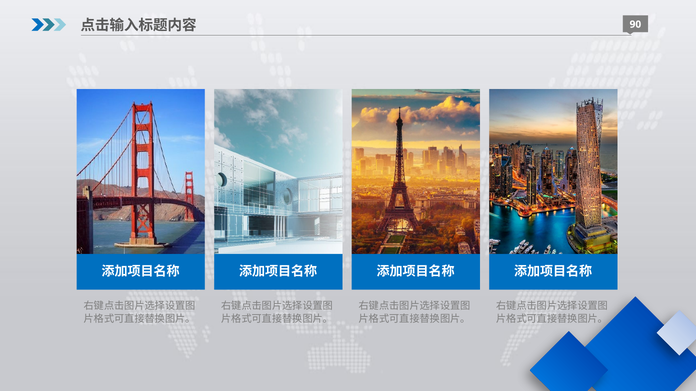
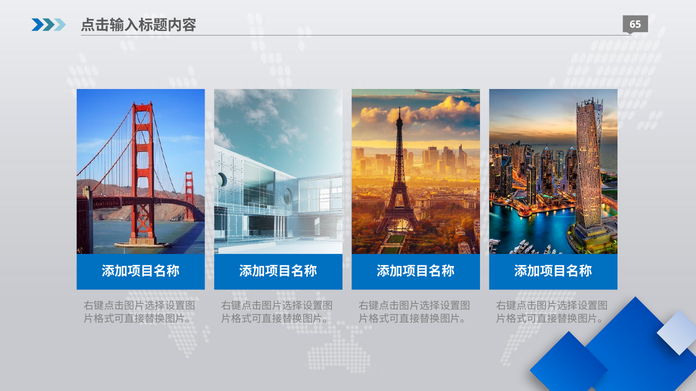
90: 90 -> 65
